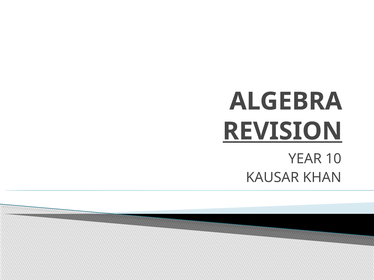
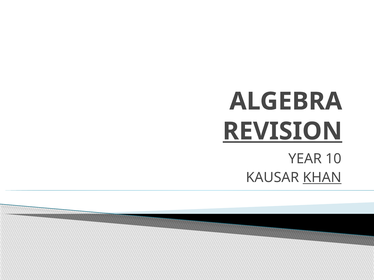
KHAN underline: none -> present
